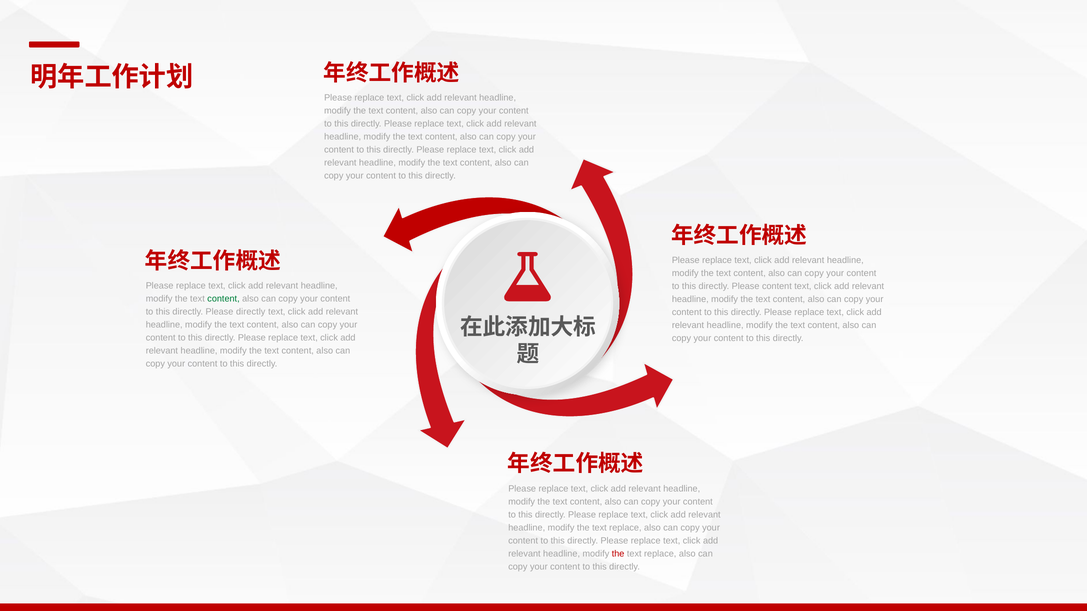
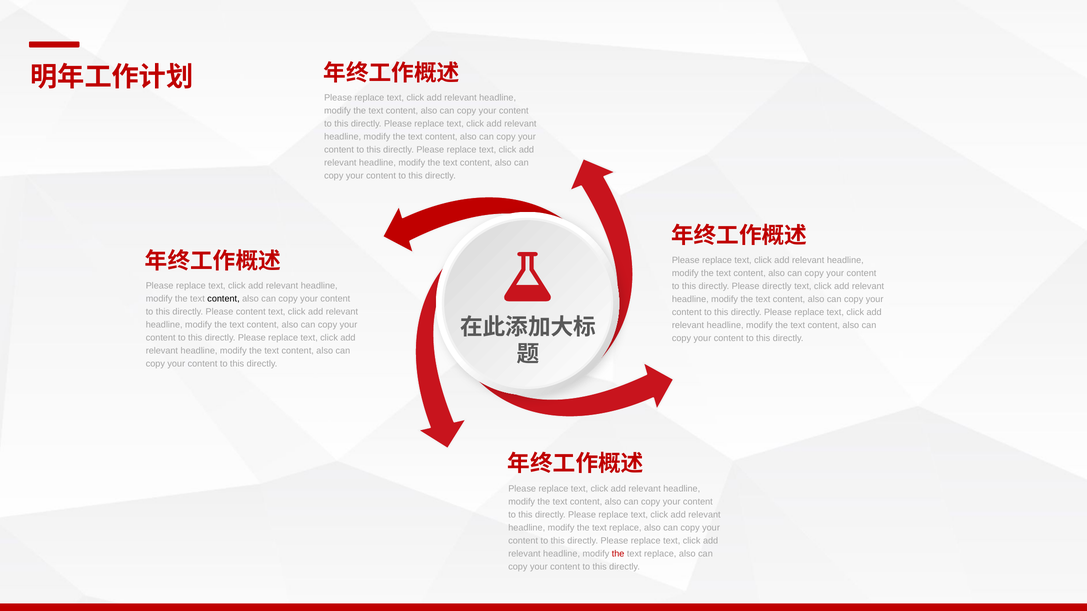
Please content: content -> directly
content at (223, 299) colour: green -> black
Please directly: directly -> content
